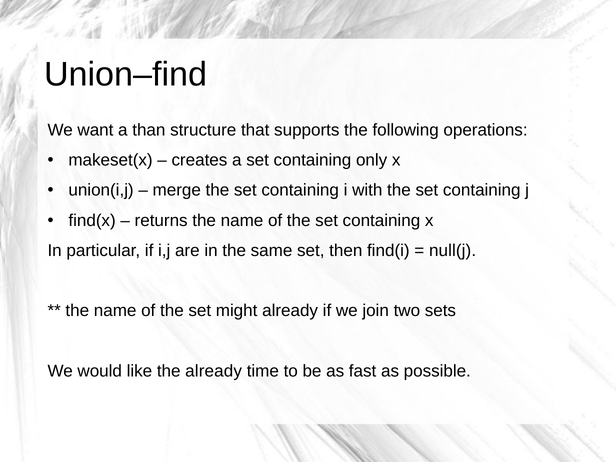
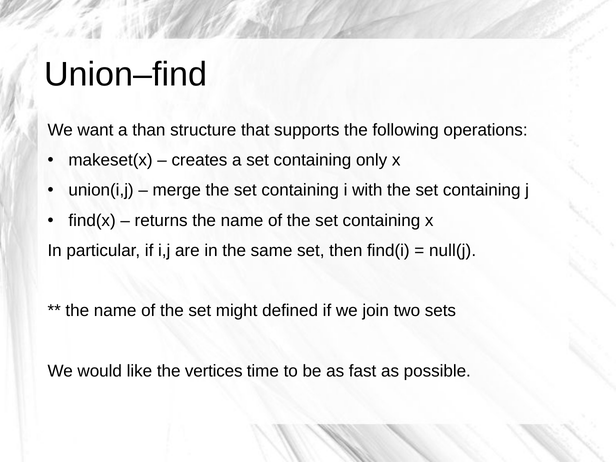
might already: already -> defined
the already: already -> vertices
